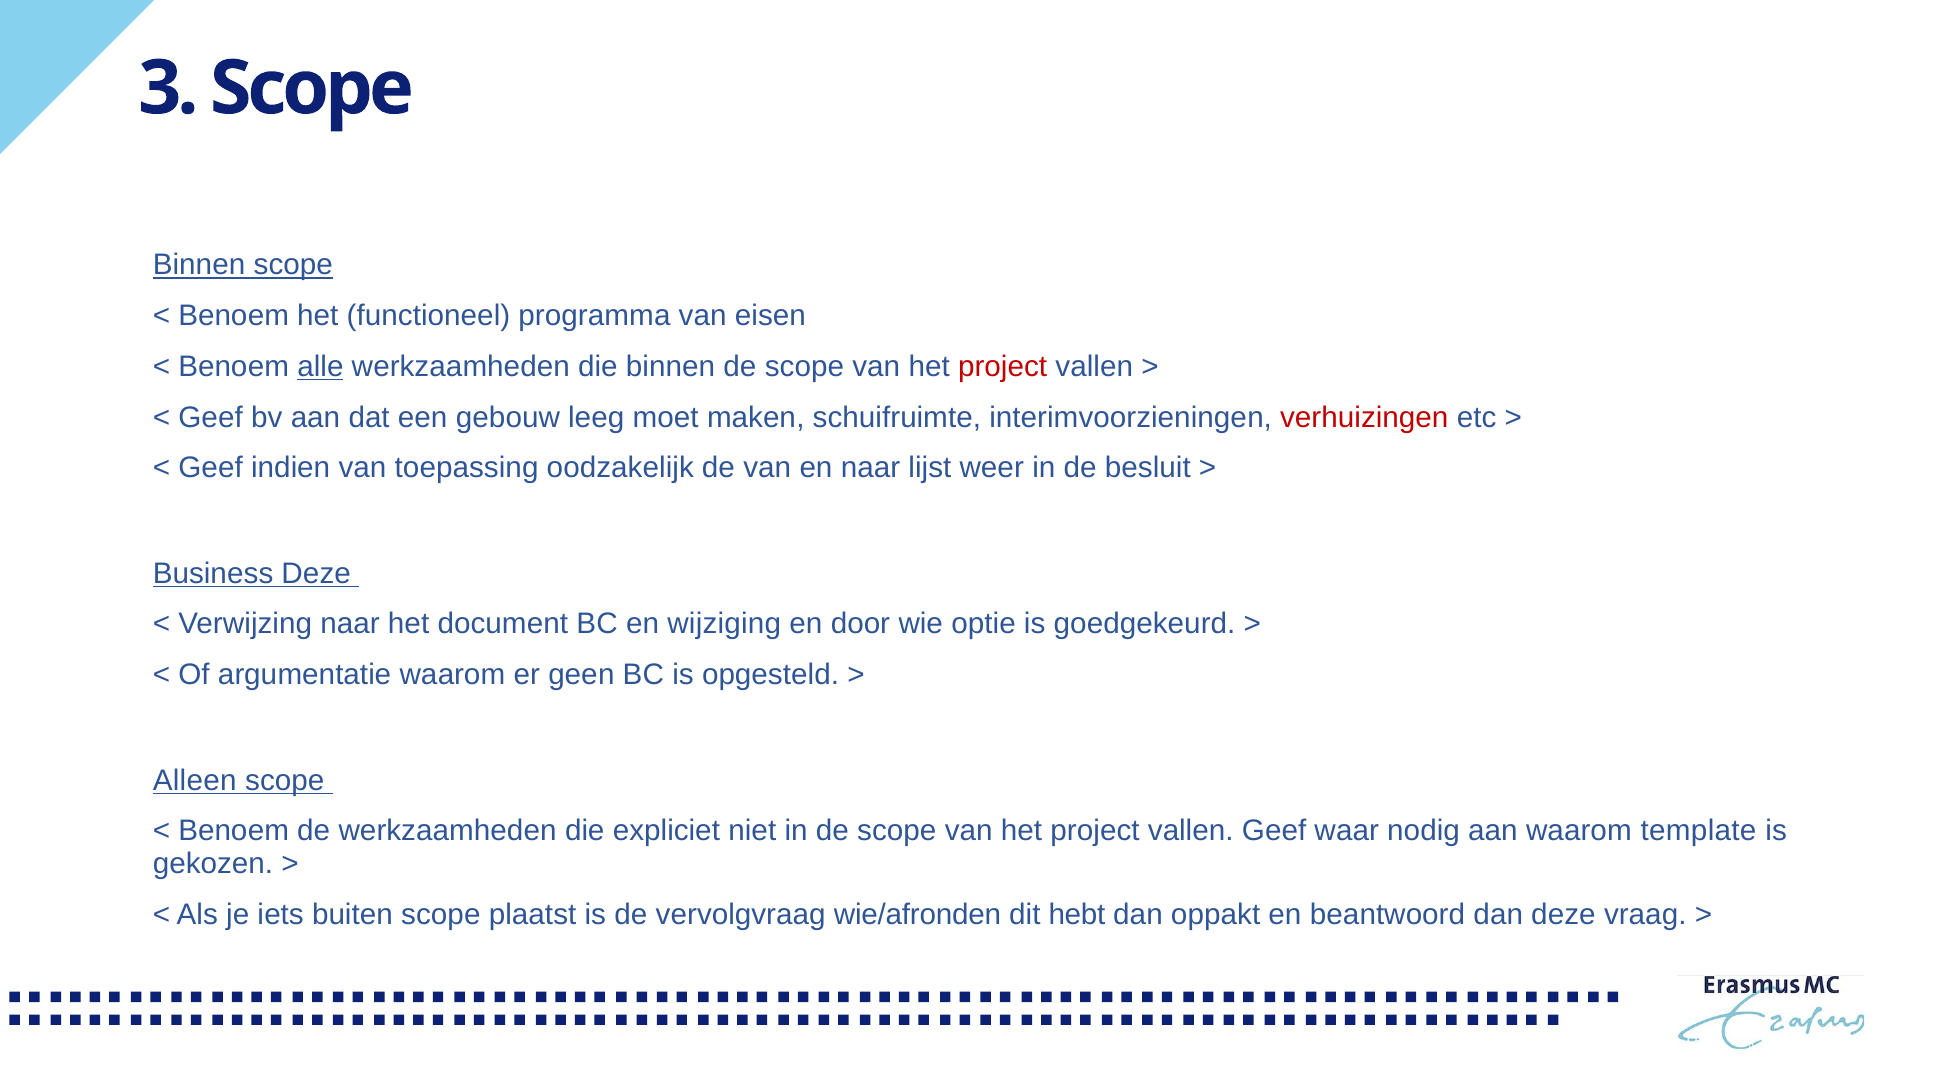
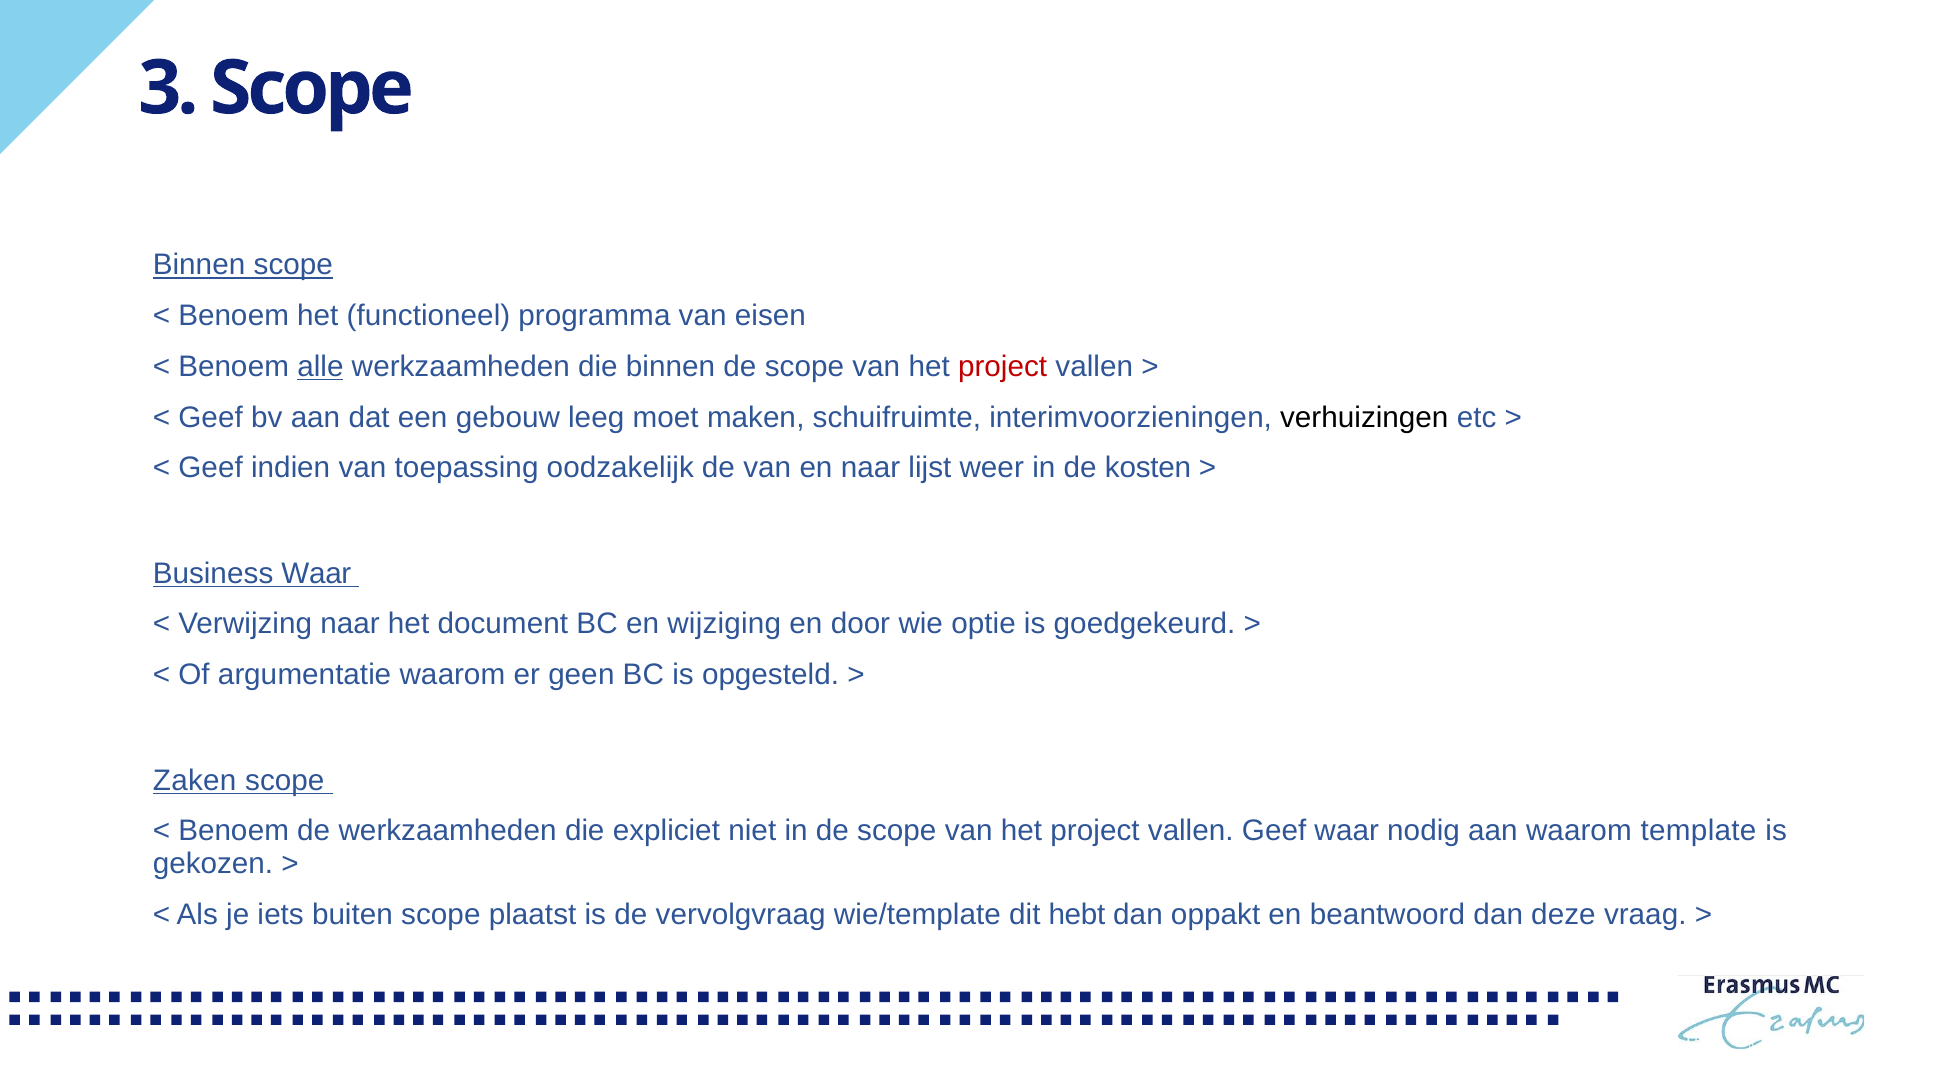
verhuizingen colour: red -> black
besluit: besluit -> kosten
Business Deze: Deze -> Waar
Alleen: Alleen -> Zaken
wie/afronden: wie/afronden -> wie/template
